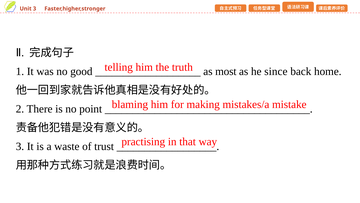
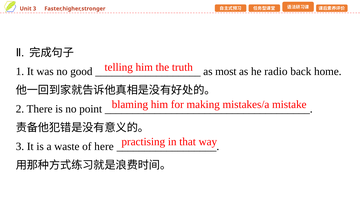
since: since -> radio
trust: trust -> here
